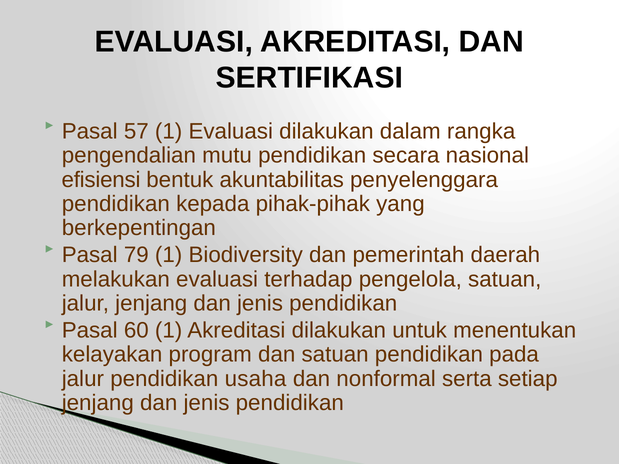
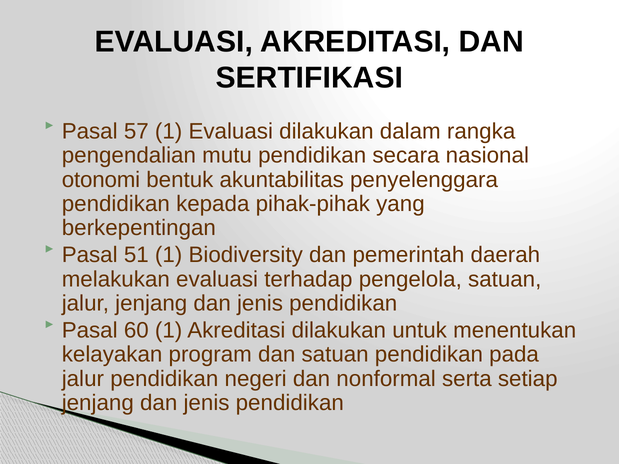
efisiensi: efisiensi -> otonomi
79: 79 -> 51
usaha: usaha -> negeri
